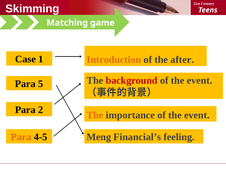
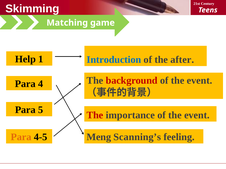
Case: Case -> Help
Introduction colour: orange -> blue
5: 5 -> 4
2: 2 -> 5
The at (95, 116) colour: orange -> red
Financial’s: Financial’s -> Scanning’s
